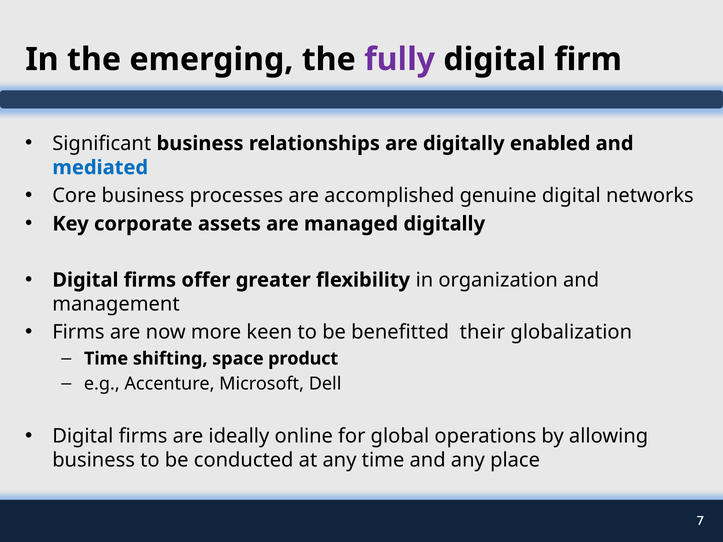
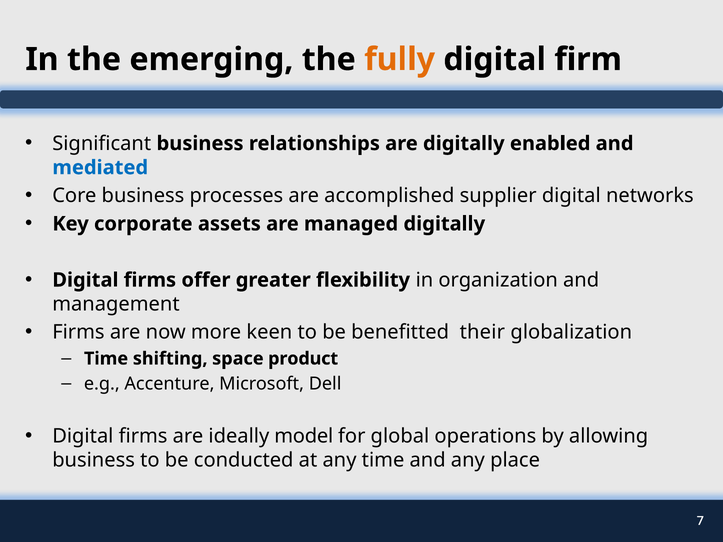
fully colour: purple -> orange
genuine: genuine -> supplier
online: online -> model
